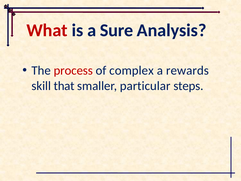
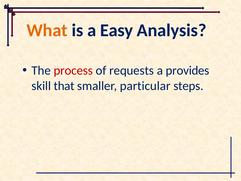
What colour: red -> orange
Sure: Sure -> Easy
complex: complex -> requests
rewards: rewards -> provides
